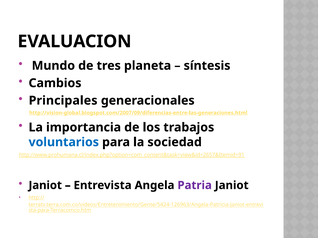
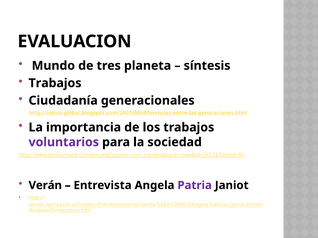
Cambios at (55, 83): Cambios -> Trabajos
Principales: Principales -> Ciudadanía
voluntarios colour: blue -> purple
Janiot at (45, 186): Janiot -> Verán
